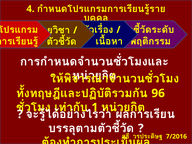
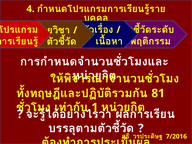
96: 96 -> 81
